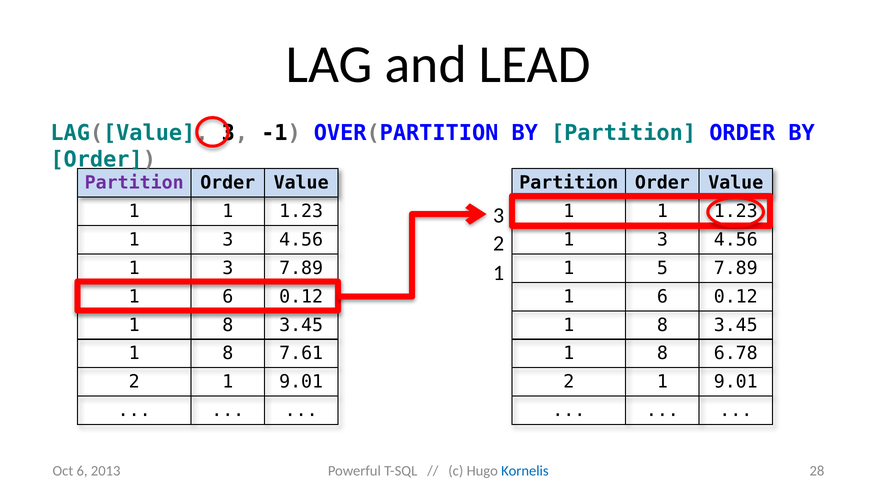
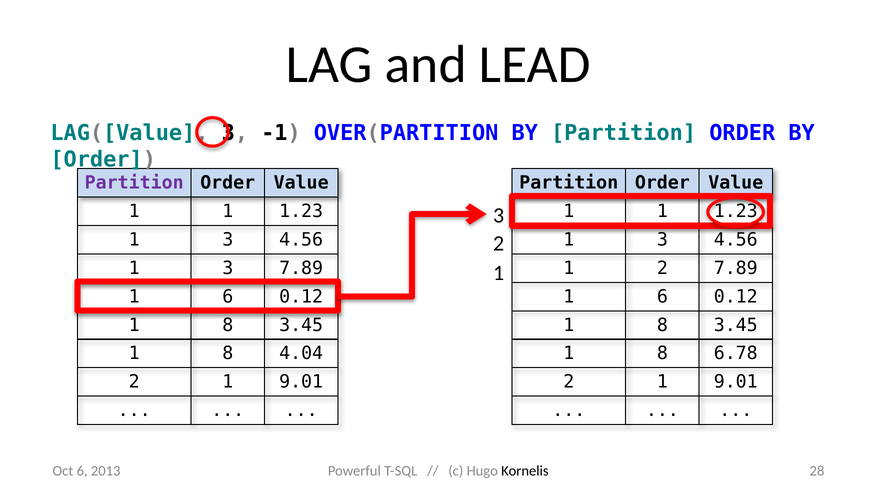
5 at (662, 268): 5 -> 2
7.61: 7.61 -> 4.04
Kornelis colour: blue -> black
